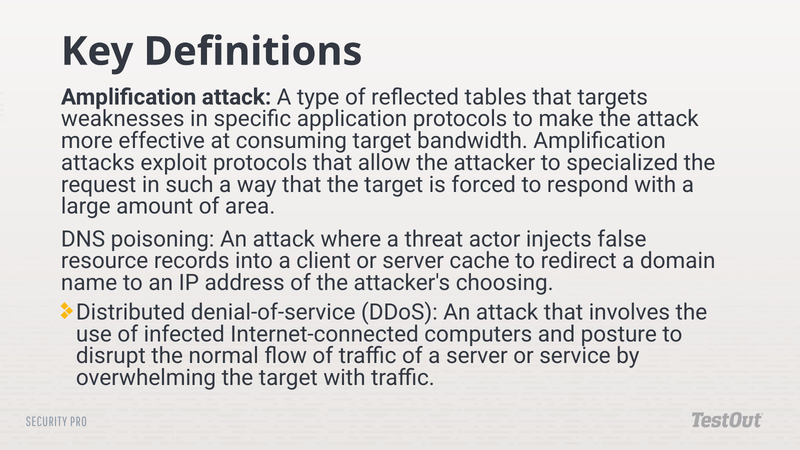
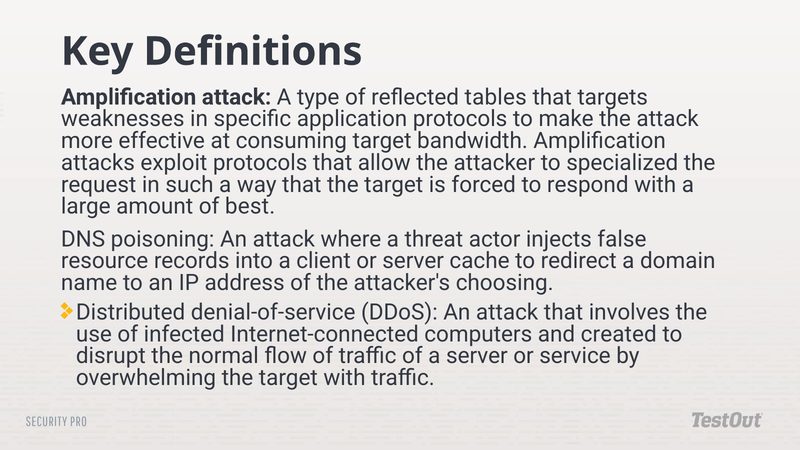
area: area -> best
posture: posture -> created
